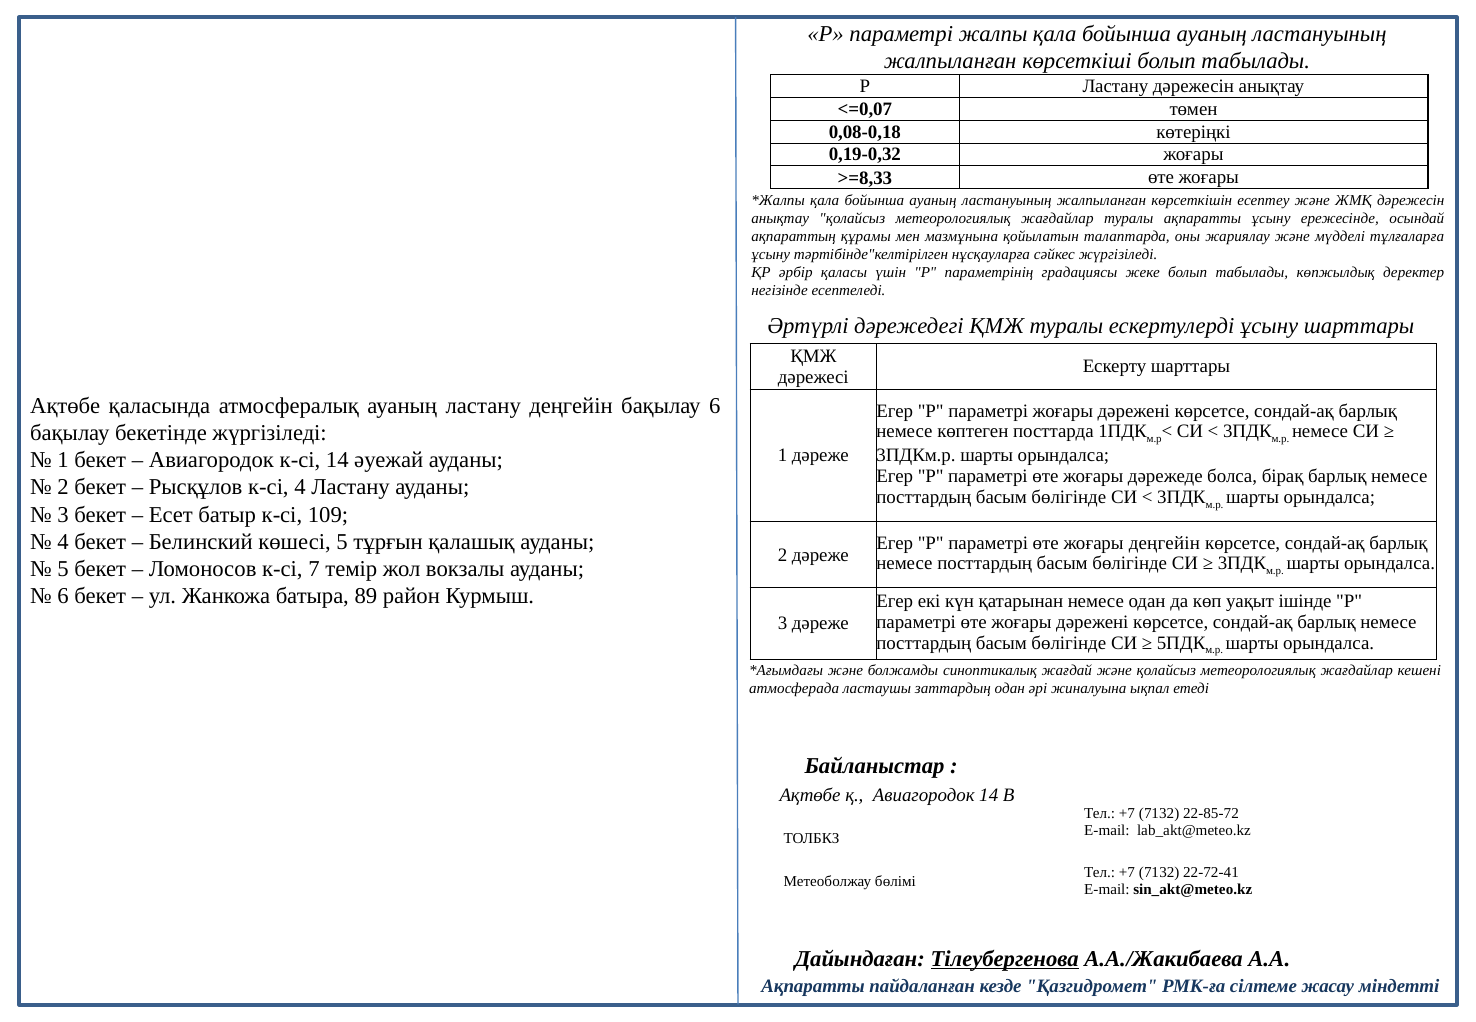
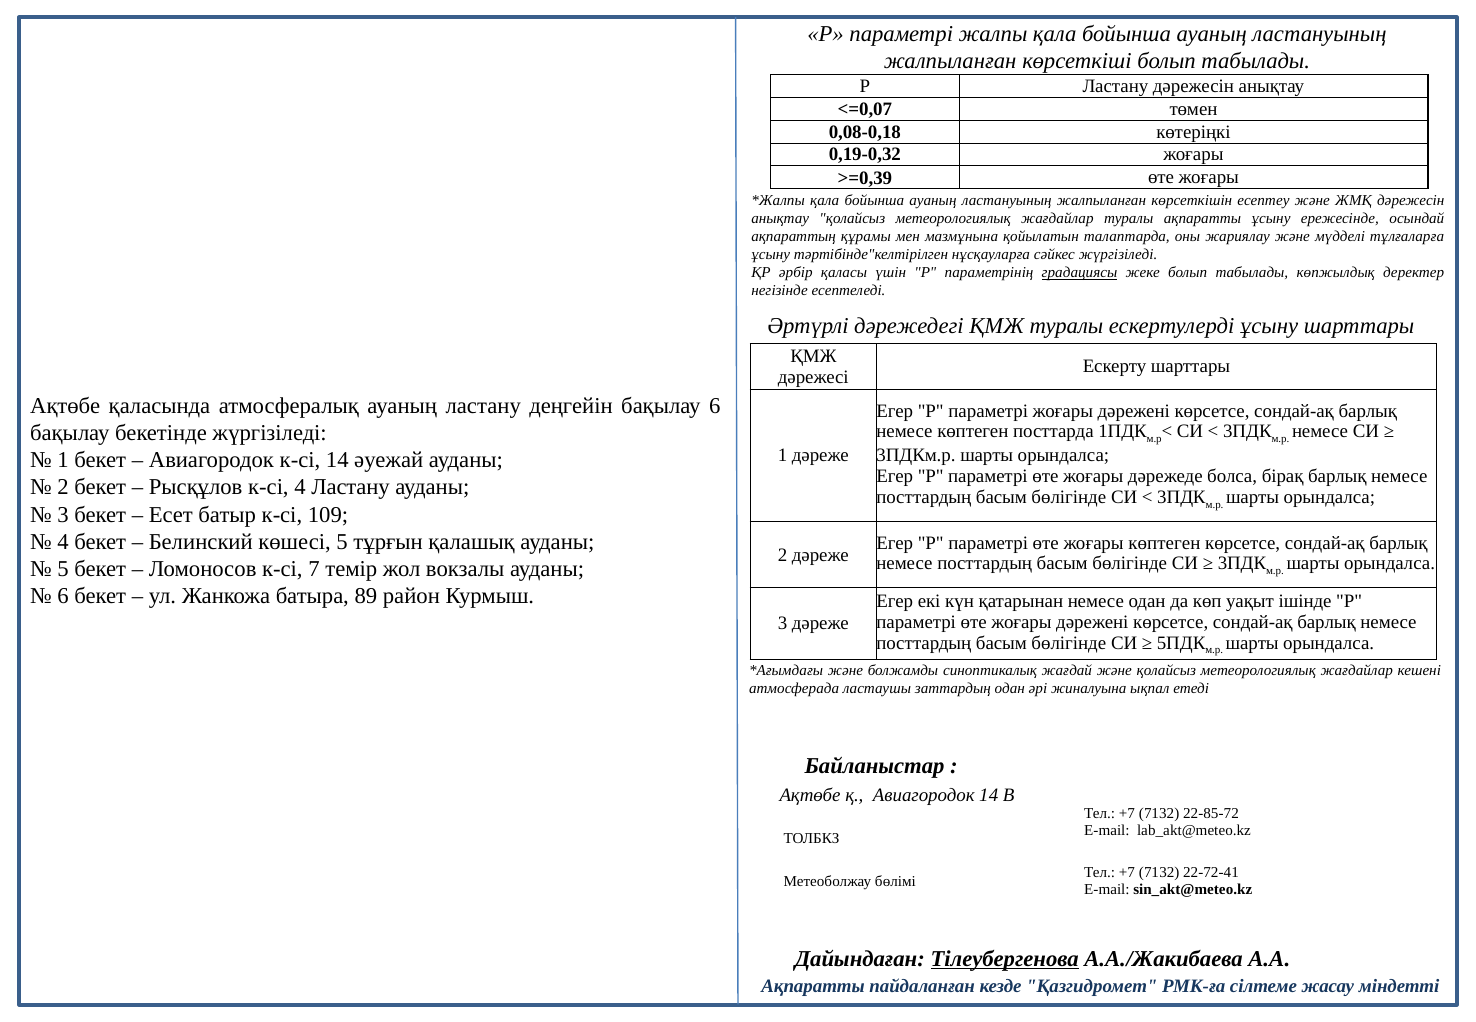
>=8,33: >=8,33 -> >=0,39
градациясы underline: none -> present
жоғары деңгейін: деңгейін -> көптеген
